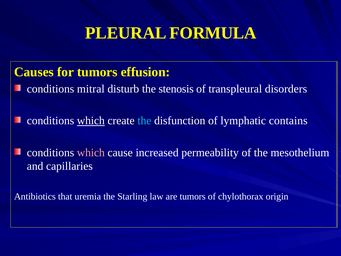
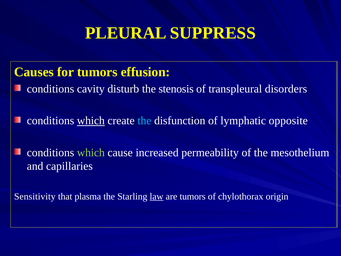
FORMULA: FORMULA -> SUPPRESS
mitral: mitral -> cavity
contains: contains -> opposite
which at (91, 152) colour: pink -> light green
Antibiotics: Antibiotics -> Sensitivity
uremia: uremia -> plasma
law underline: none -> present
